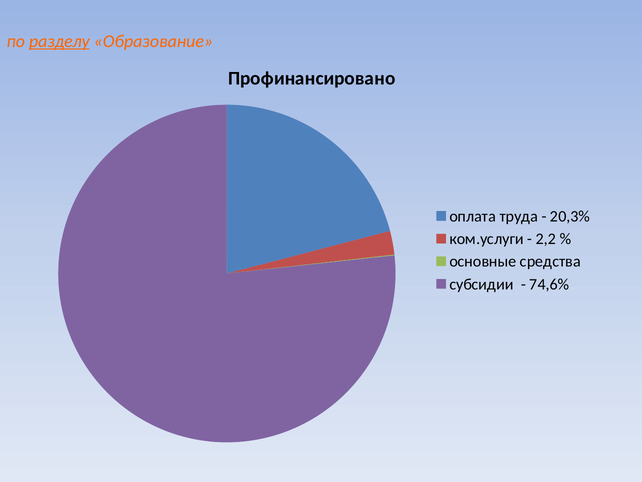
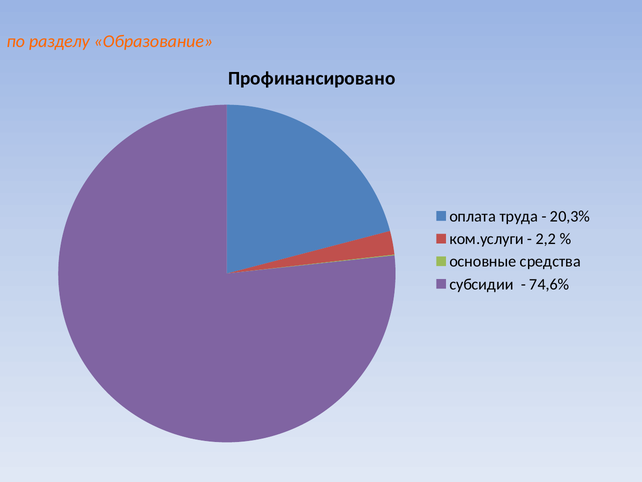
разделу underline: present -> none
